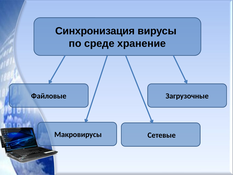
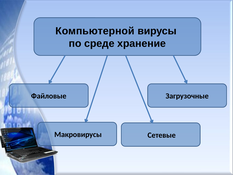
Синхронизация: Синхронизация -> Компьютерной
